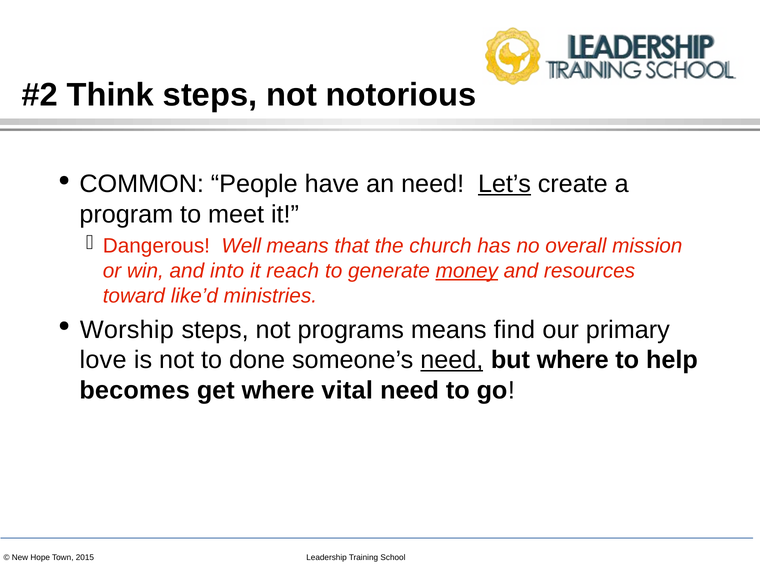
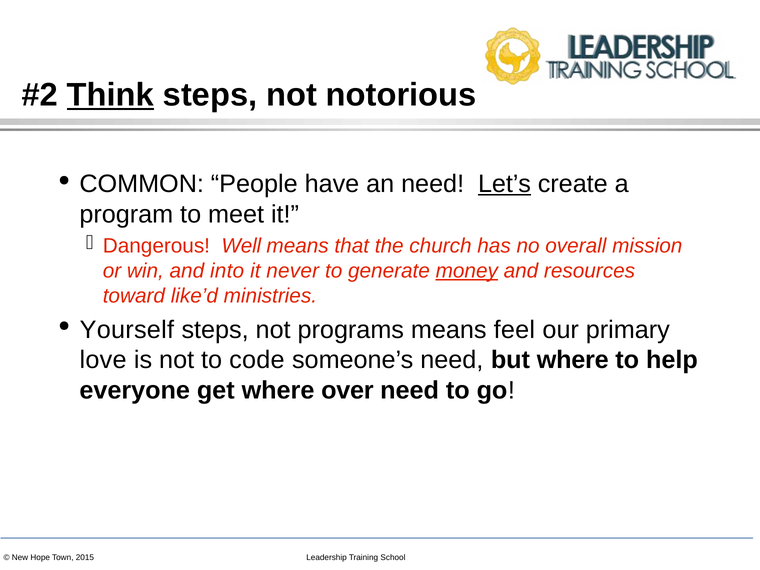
Think underline: none -> present
reach: reach -> never
Worship: Worship -> Yourself
find: find -> feel
done: done -> code
need at (452, 360) underline: present -> none
becomes: becomes -> everyone
vital: vital -> over
